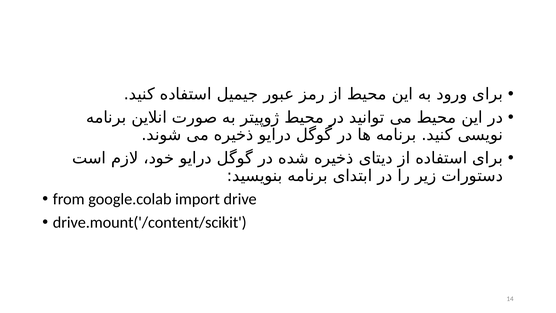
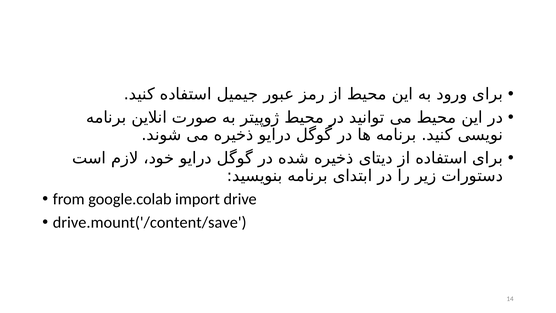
drive.mount('/content/scikit: drive.mount('/content/scikit -> drive.mount('/content/save
